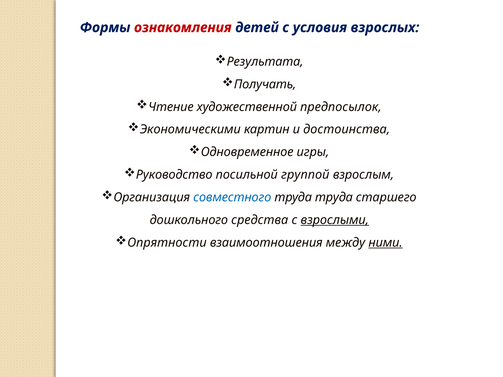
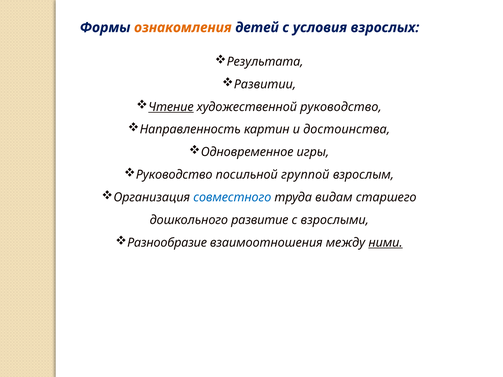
ознакомления colour: red -> orange
Получать: Получать -> Развитии
Чтение underline: none -> present
художественной предпосылок: предпосылок -> руководство
Экономическими: Экономическими -> Направленность
труда труда: труда -> видам
средства: средства -> развитие
взрослыми underline: present -> none
Опрятности: Опрятности -> Разнообразие
